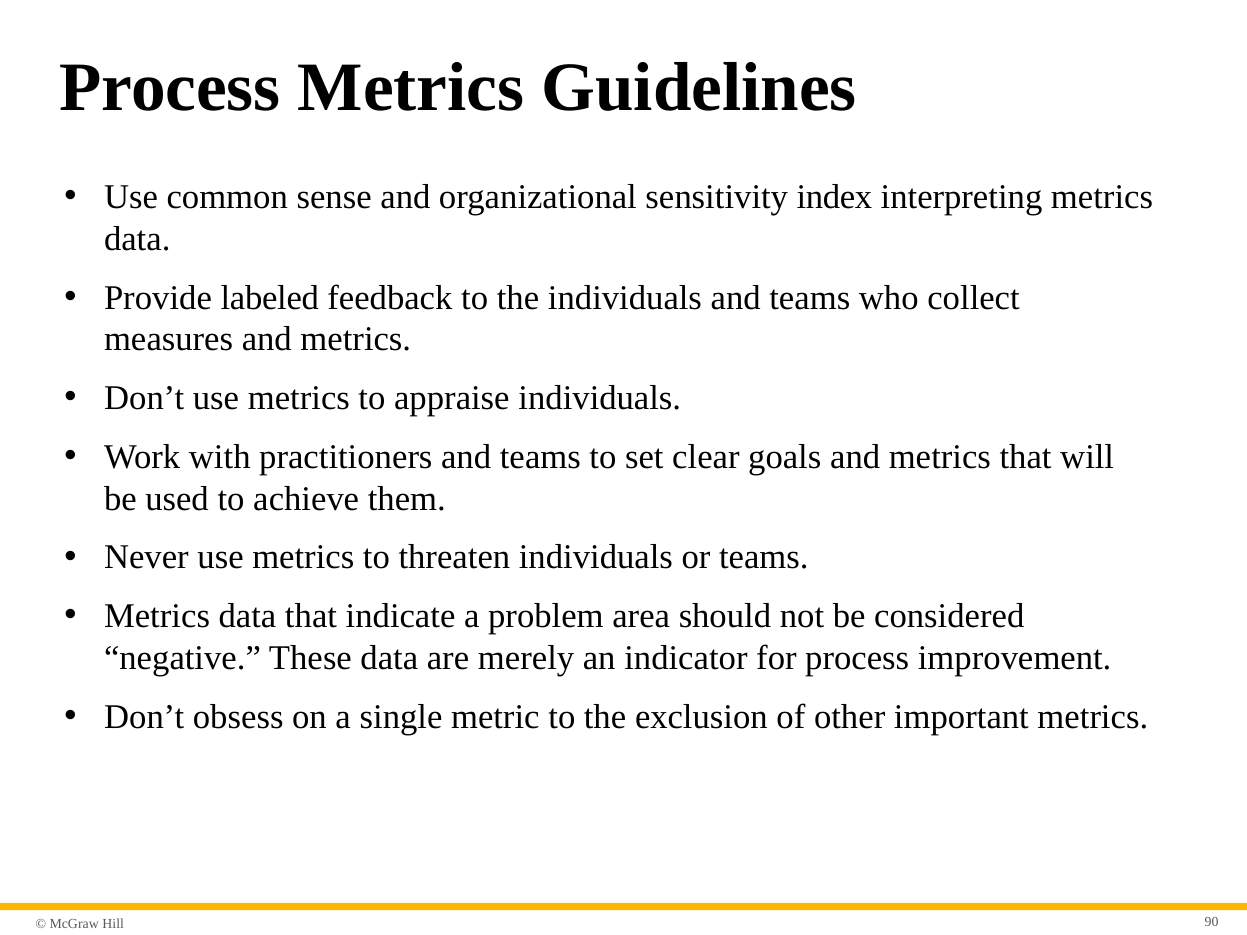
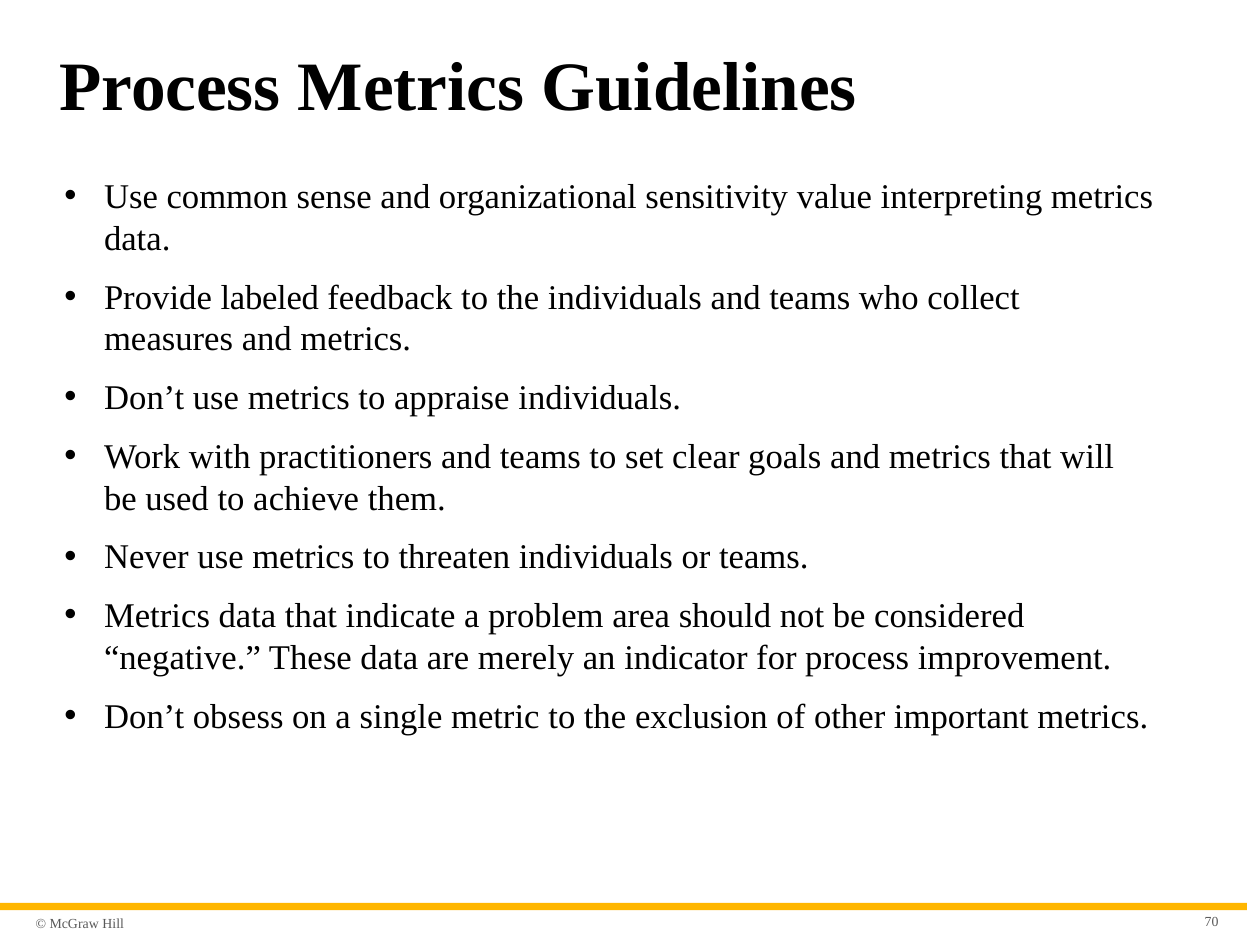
index: index -> value
90: 90 -> 70
